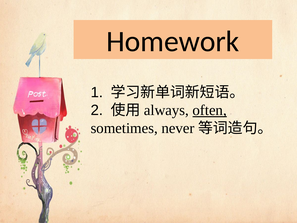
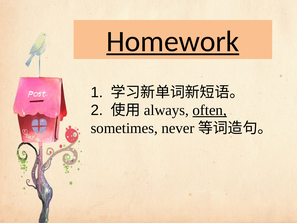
Homework underline: none -> present
